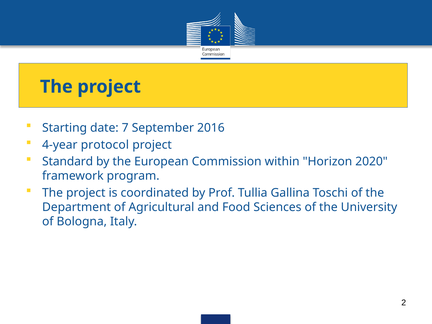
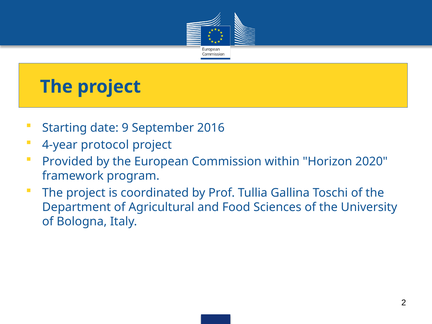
7: 7 -> 9
Standard: Standard -> Provided
